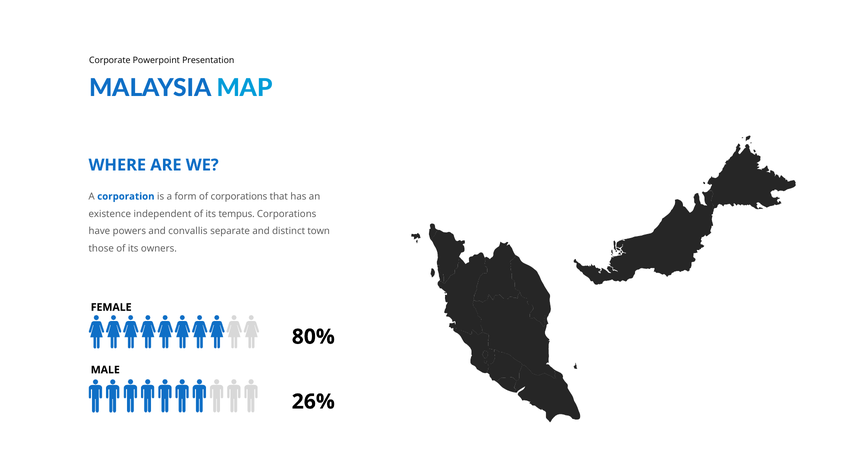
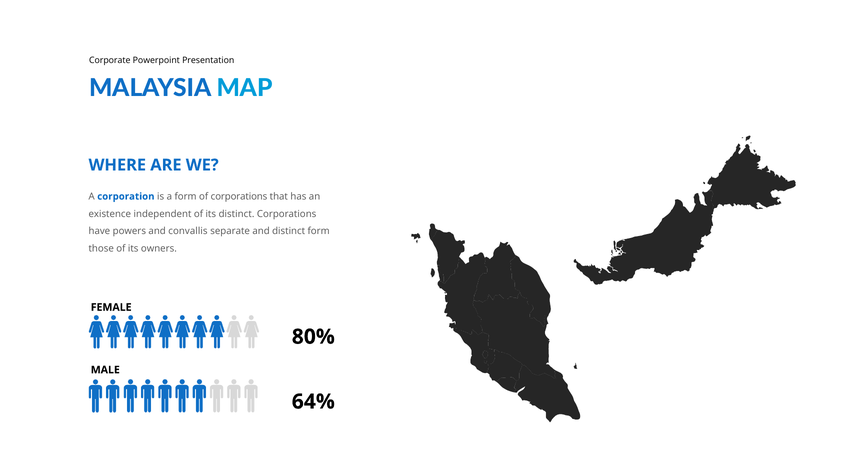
its tempus: tempus -> distinct
distinct town: town -> form
26%: 26% -> 64%
